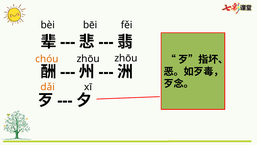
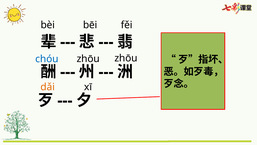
chóu colour: orange -> blue
